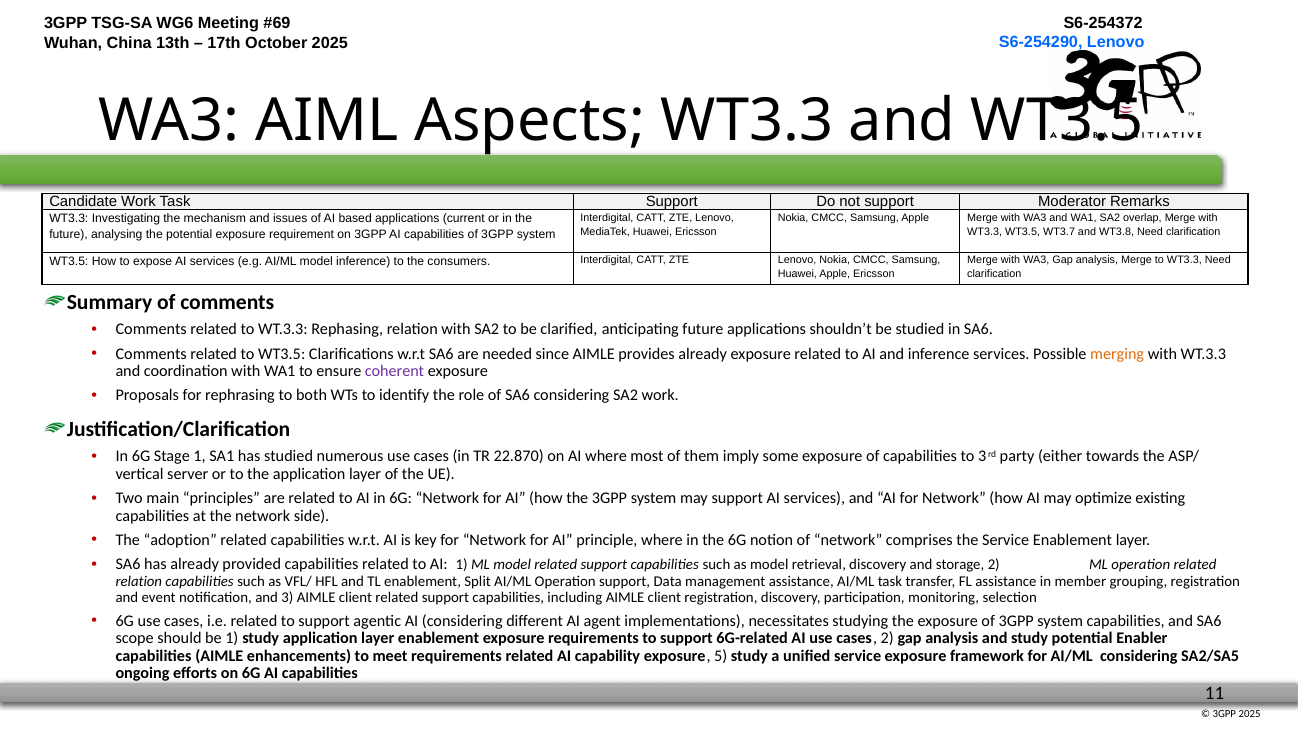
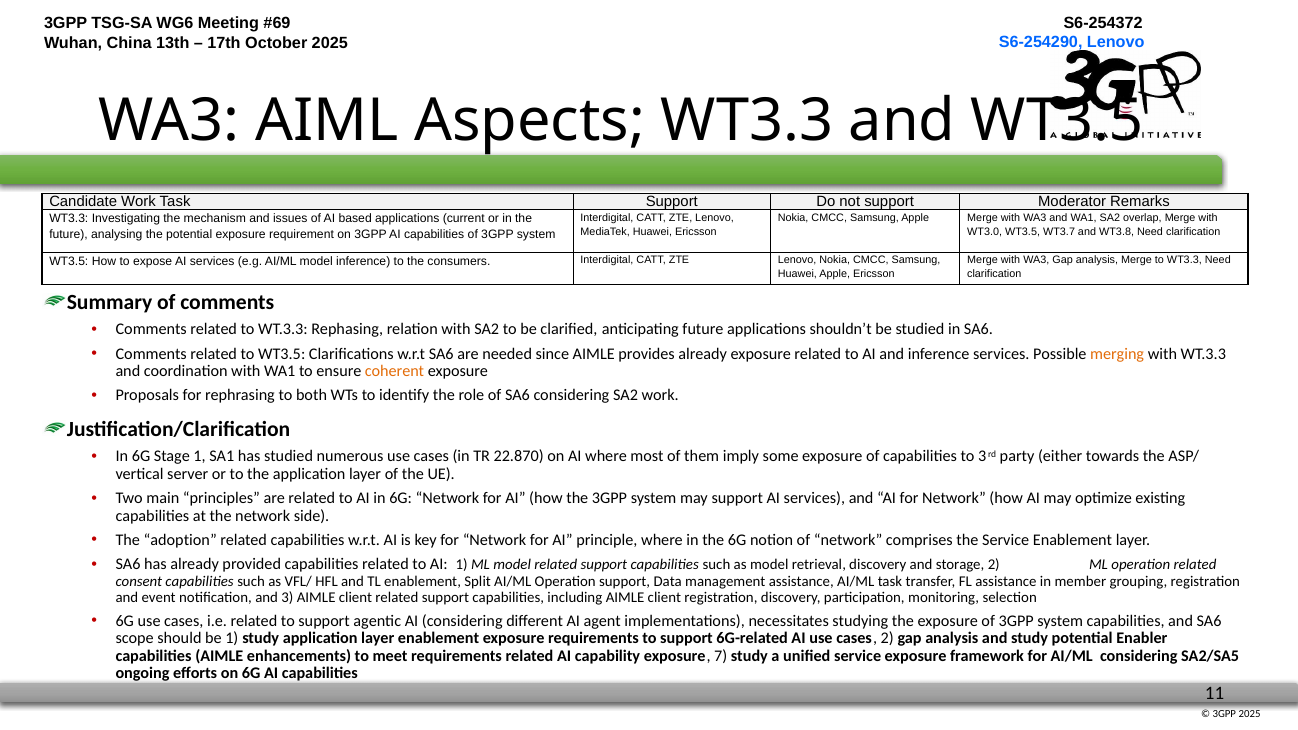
WT3.3 at (985, 232): WT3.3 -> WT3.0
coherent colour: purple -> orange
relation at (139, 581): relation -> consent
5: 5 -> 7
